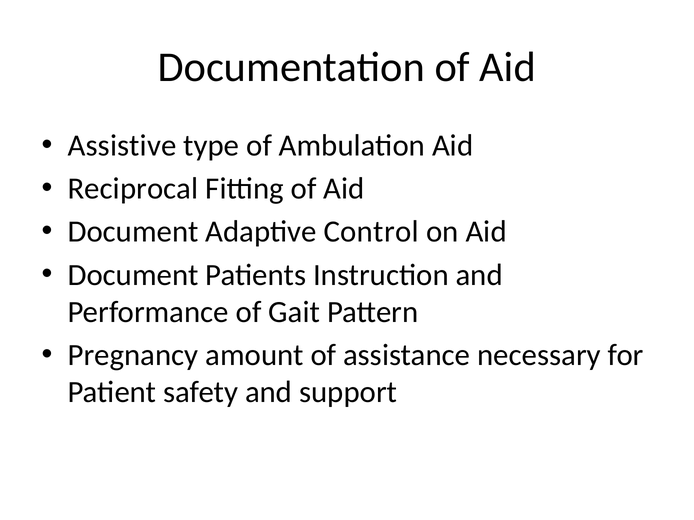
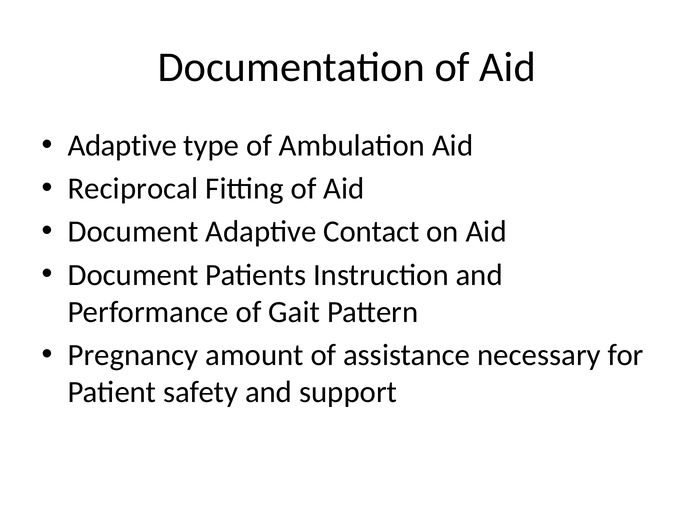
Assistive at (122, 146): Assistive -> Adaptive
Control: Control -> Contact
